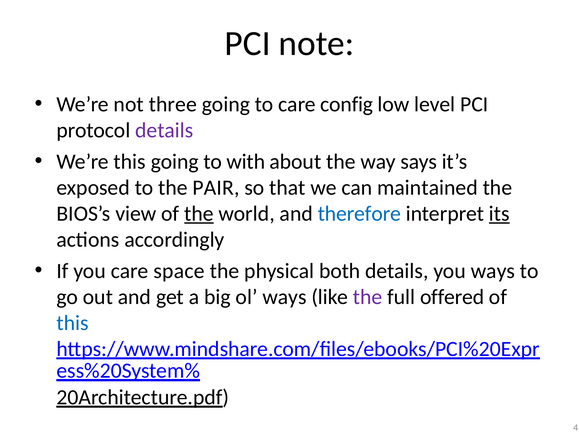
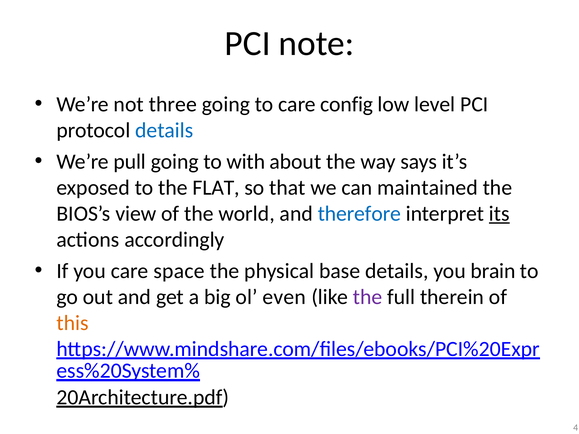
details at (164, 130) colour: purple -> blue
We’re this: this -> pull
PAIR: PAIR -> FLAT
the at (199, 214) underline: present -> none
both: both -> base
you ways: ways -> brain
ol ways: ways -> even
offered: offered -> therein
this at (73, 323) colour: blue -> orange
